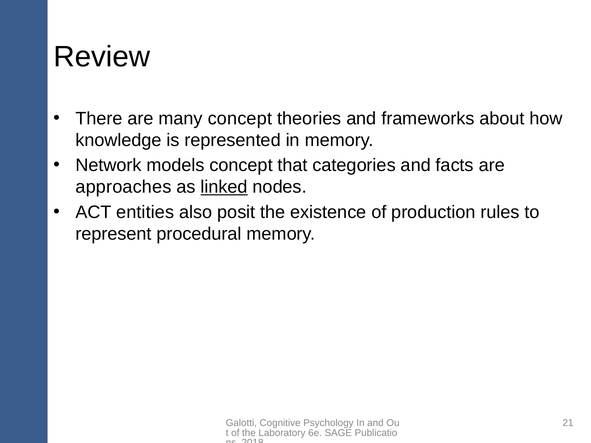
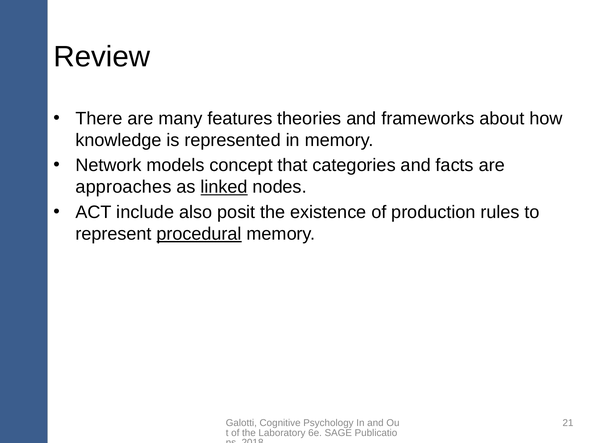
many concept: concept -> features
entities: entities -> include
procedural underline: none -> present
